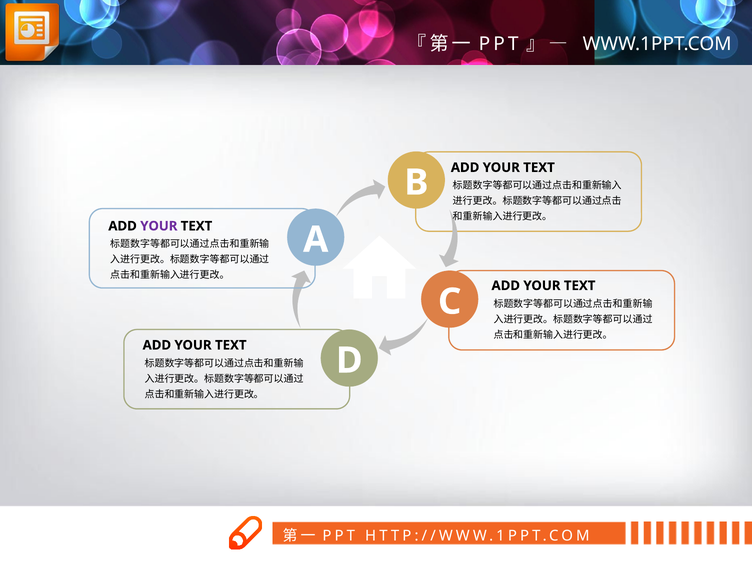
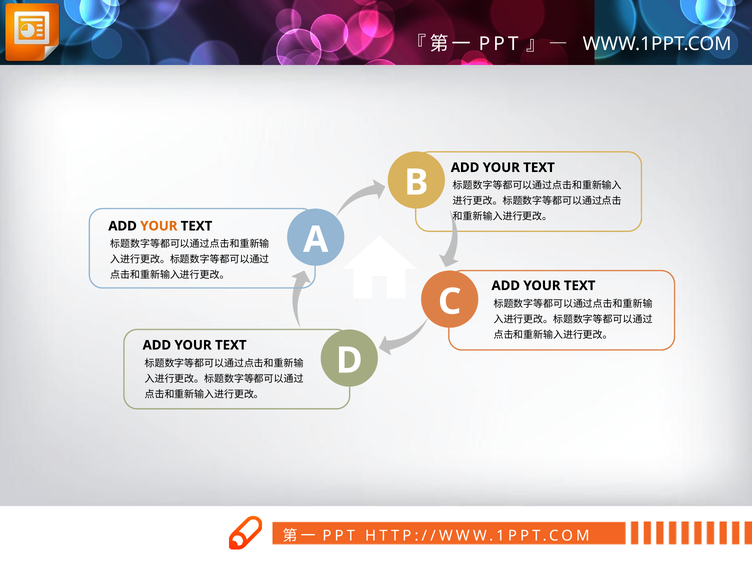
YOUR at (159, 226) colour: purple -> orange
